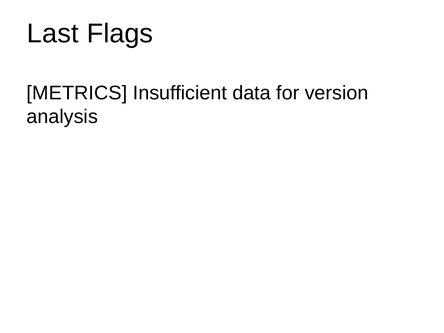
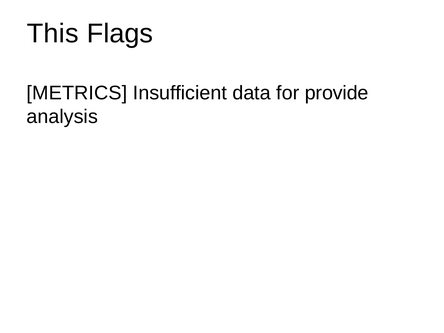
Last: Last -> This
version: version -> provide
